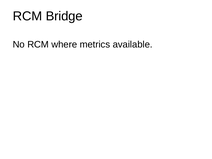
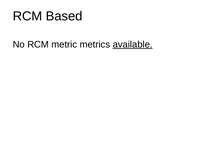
Bridge: Bridge -> Based
where: where -> metric
available underline: none -> present
